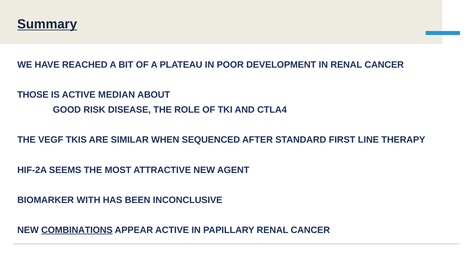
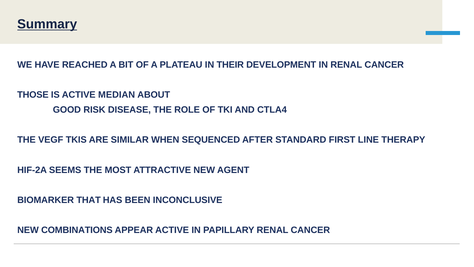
POOR: POOR -> THEIR
WITH: WITH -> THAT
COMBINATIONS underline: present -> none
